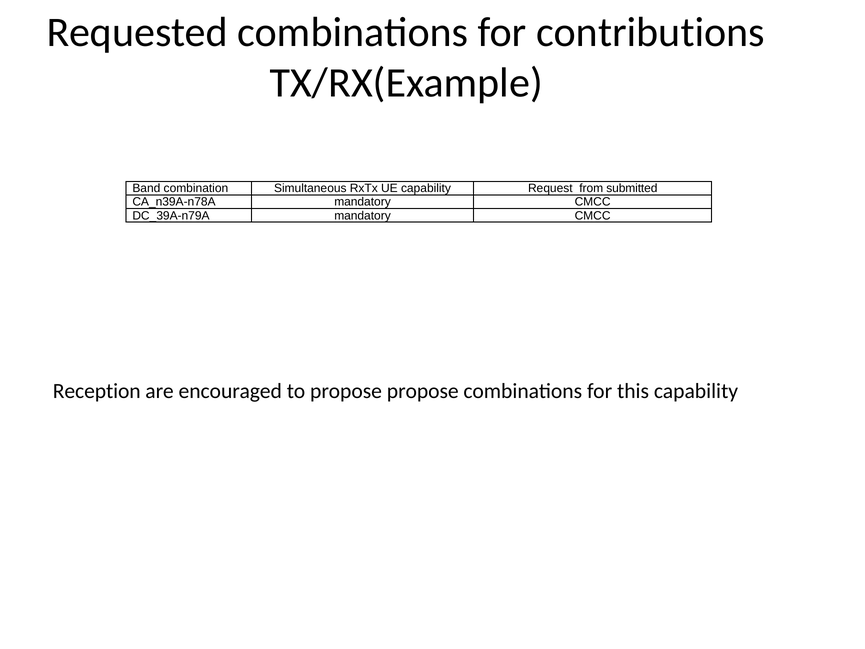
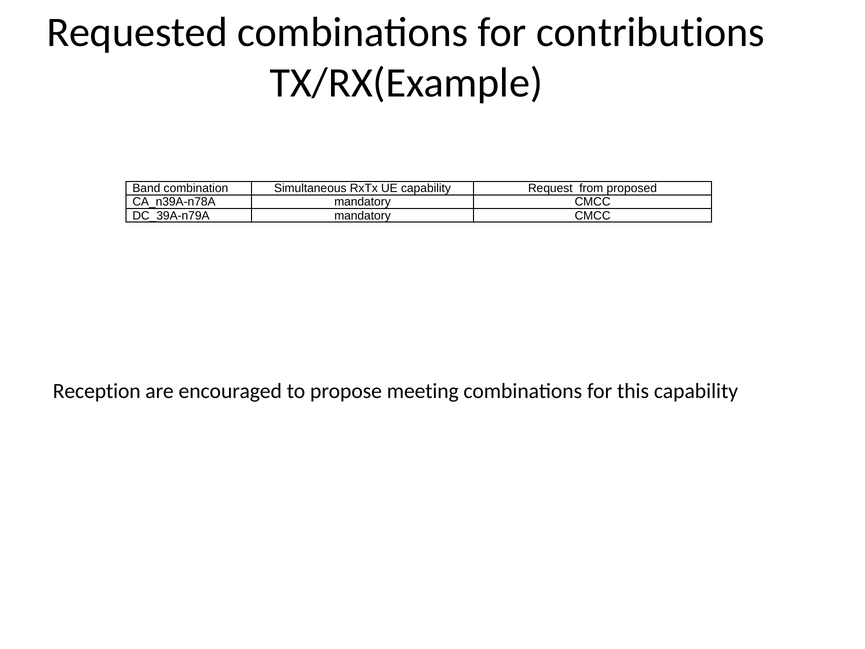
submitted: submitted -> proposed
propose propose: propose -> meeting
